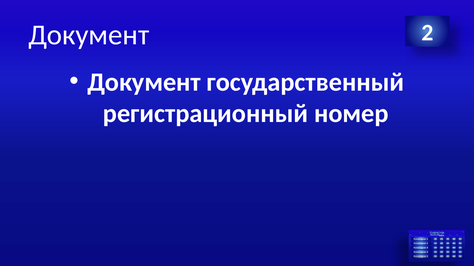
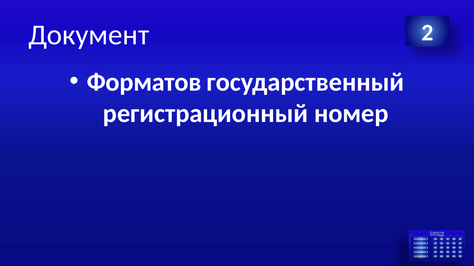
Документ at (144, 82): Документ -> Форматов
